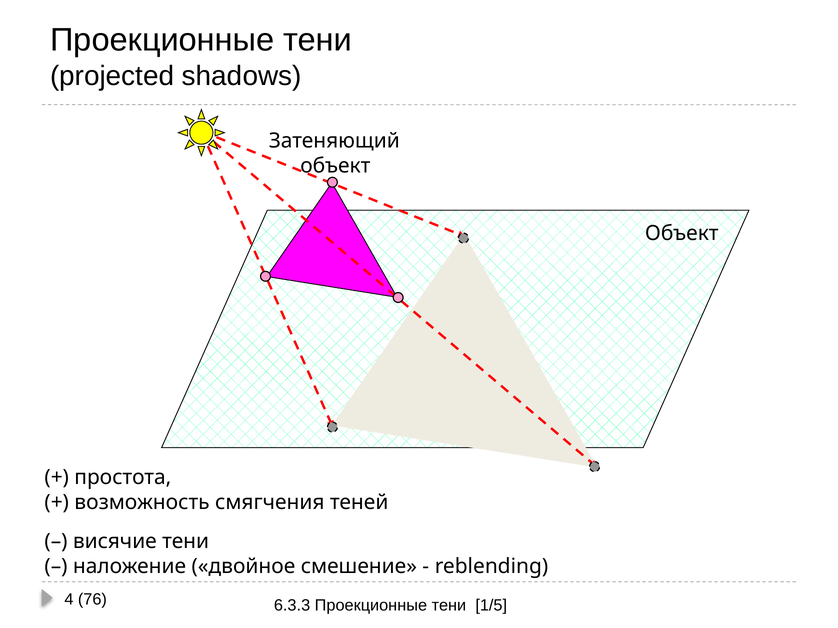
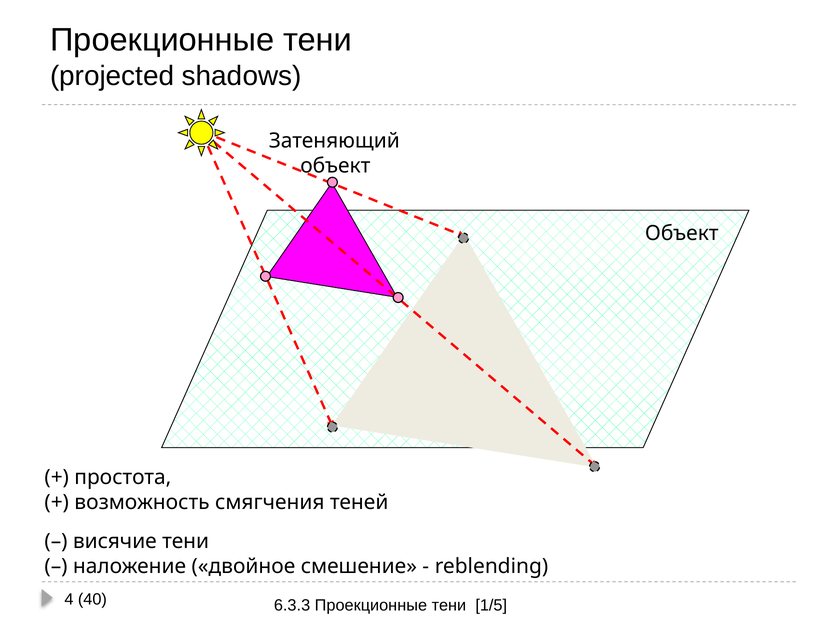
76: 76 -> 40
